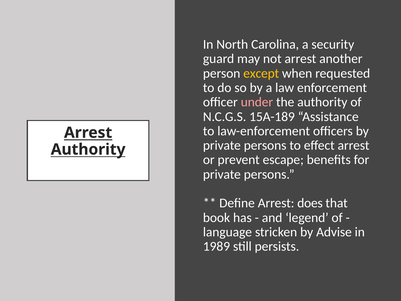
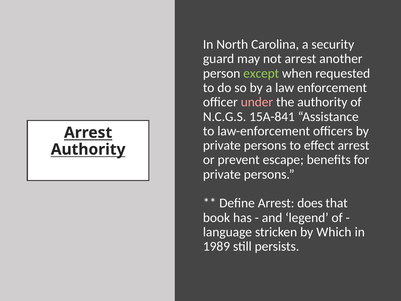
except colour: yellow -> light green
15A-189: 15A-189 -> 15A-841
Advise: Advise -> Which
